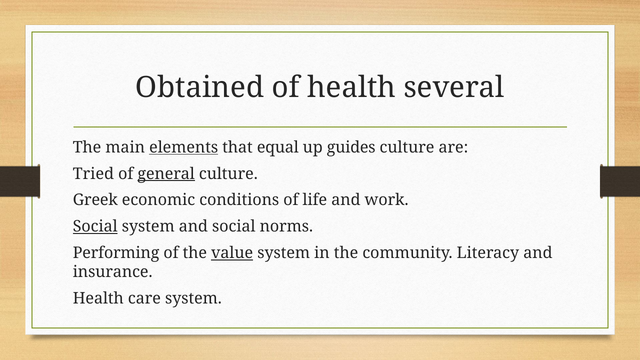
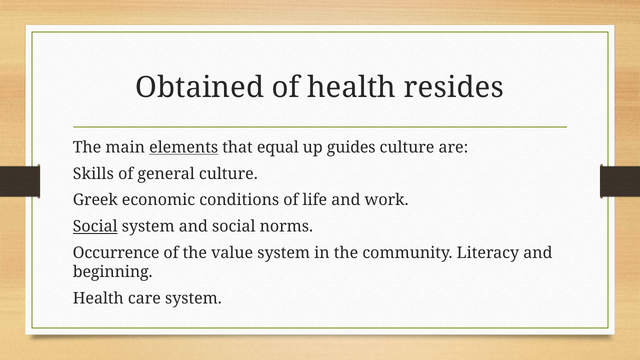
several: several -> resides
Tried: Tried -> Skills
general underline: present -> none
Performing: Performing -> Occurrence
value underline: present -> none
insurance: insurance -> beginning
